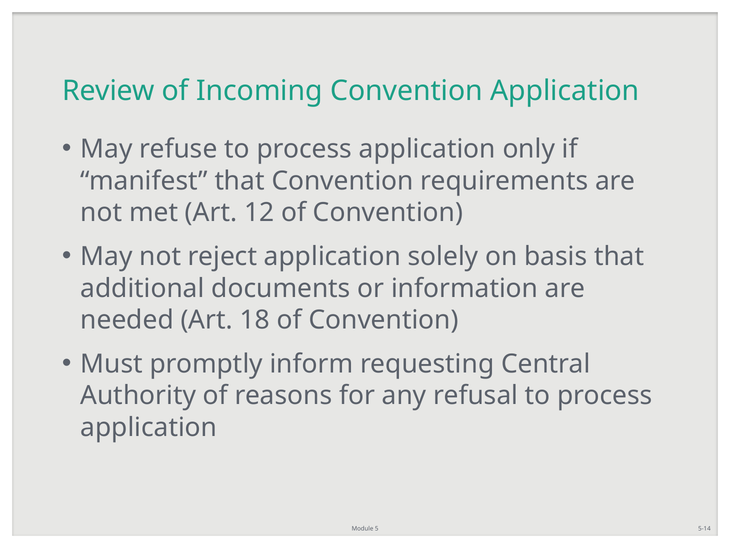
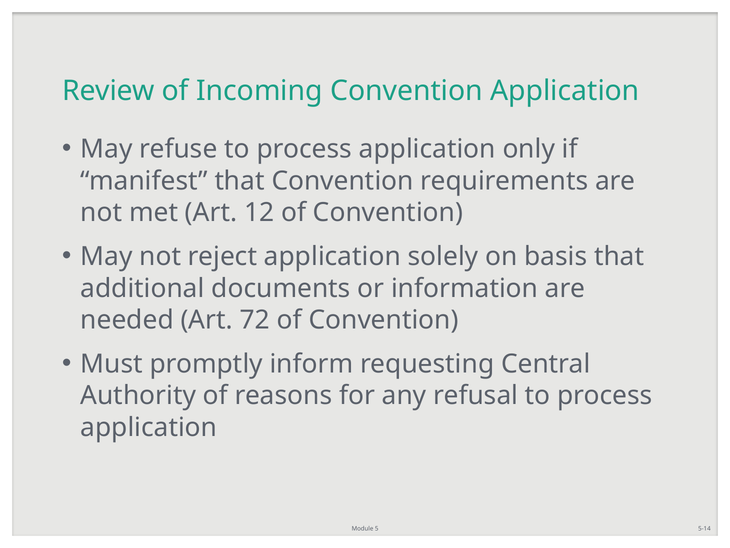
18: 18 -> 72
